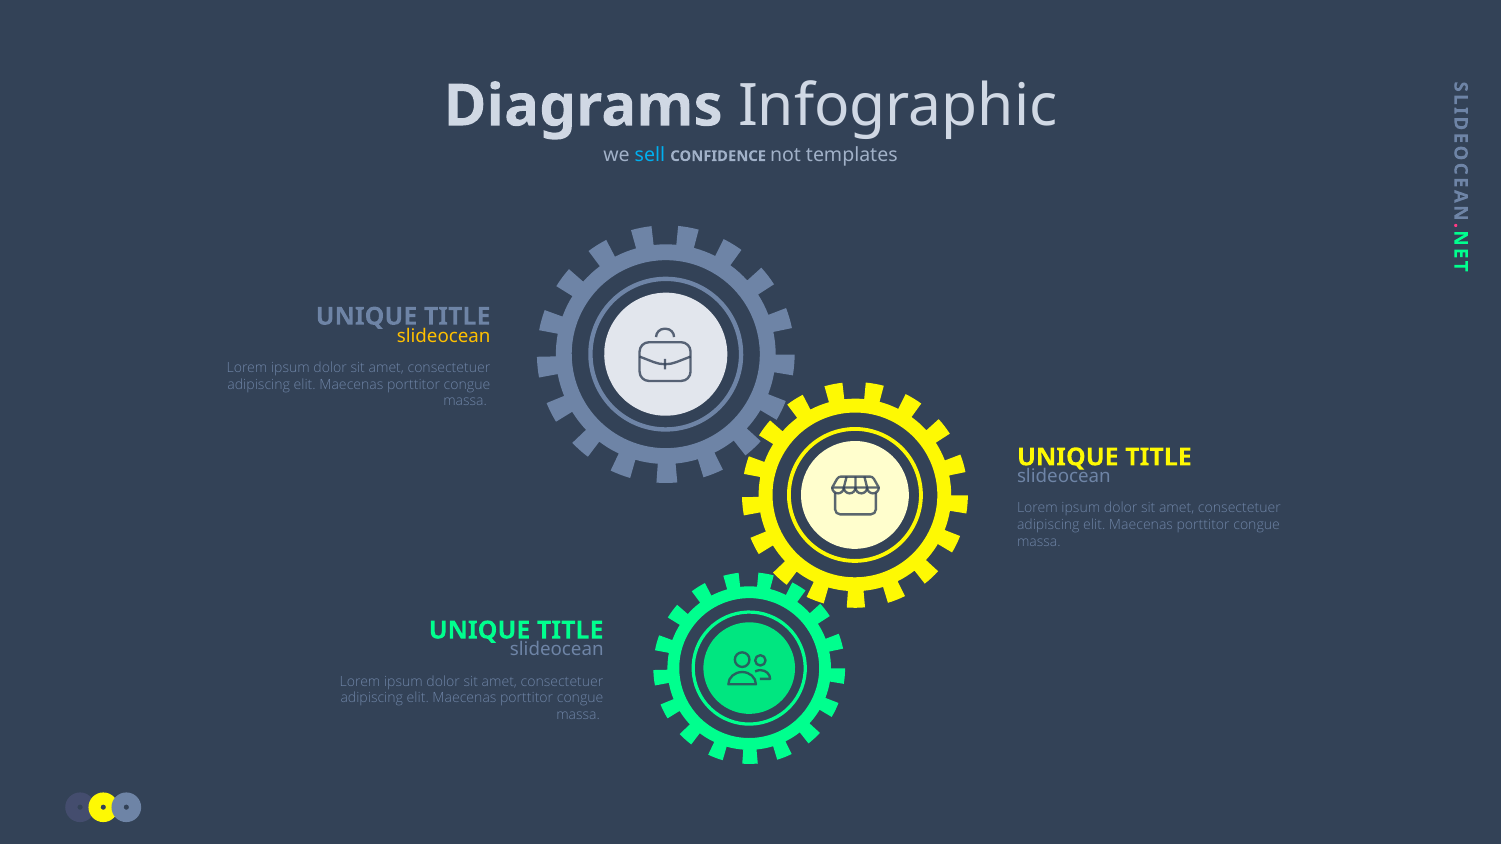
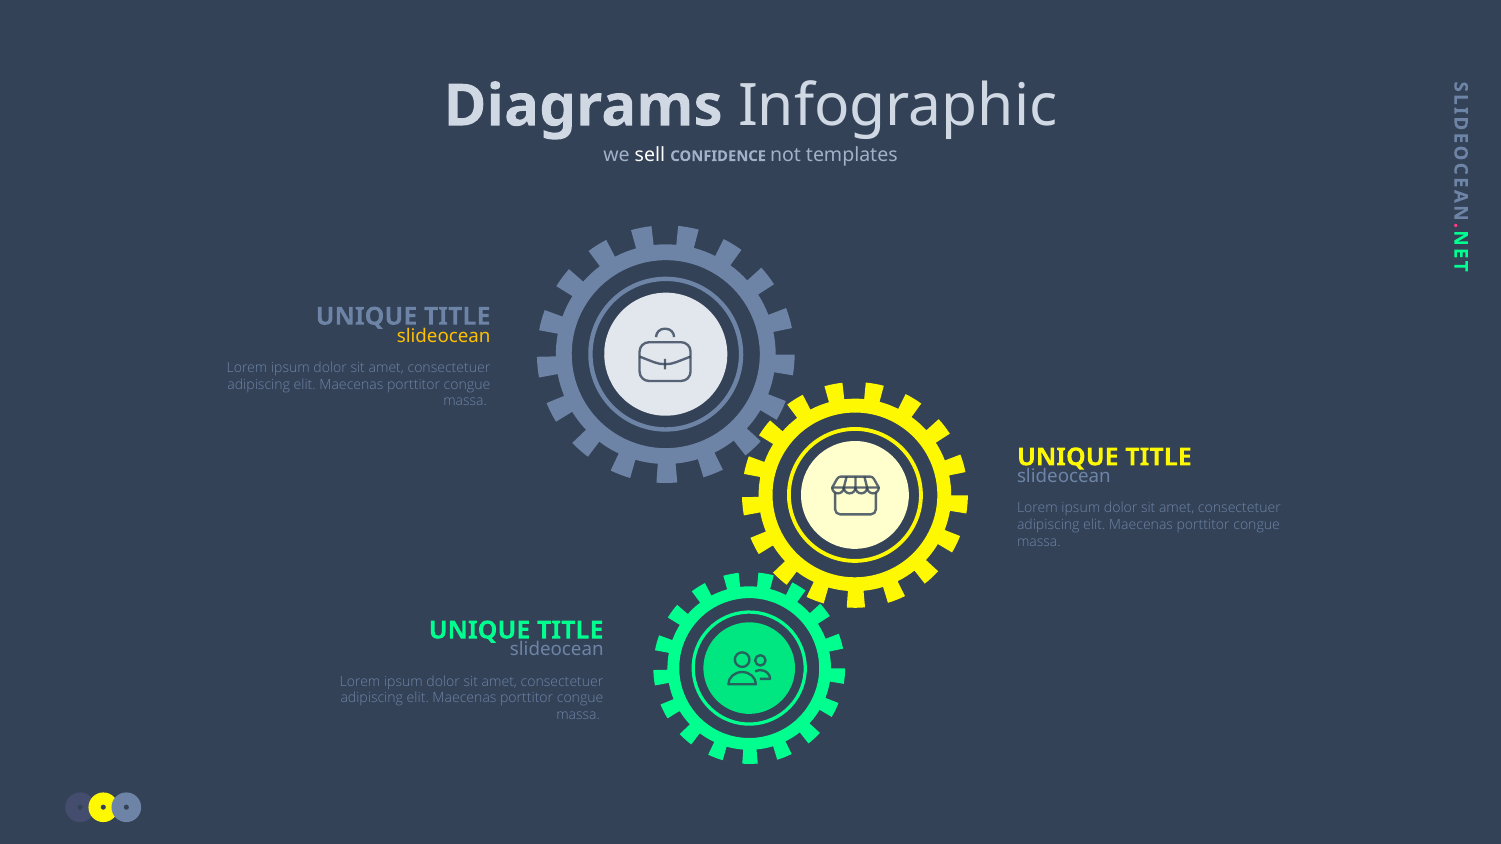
sell colour: light blue -> white
